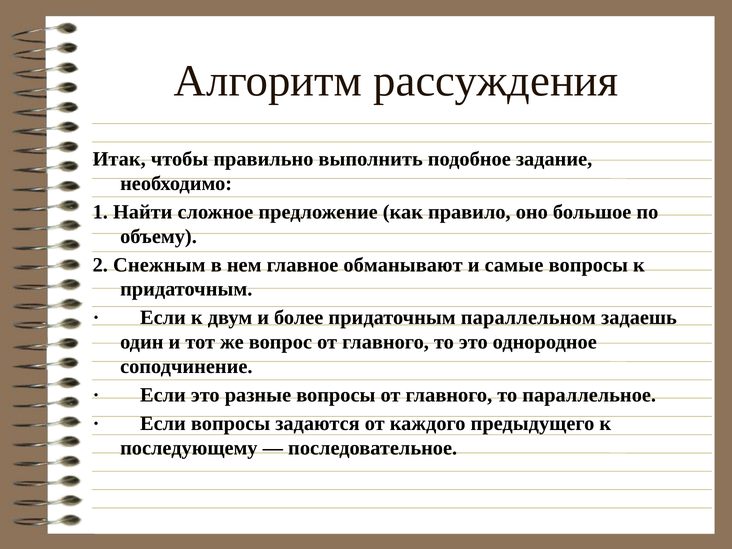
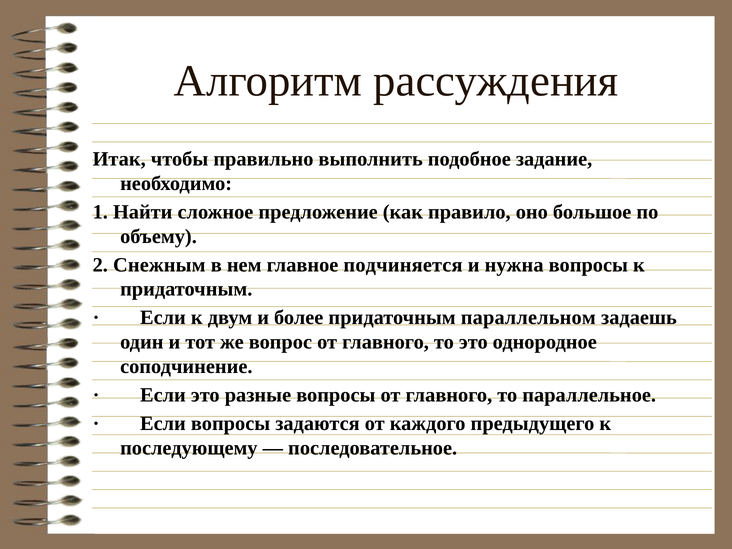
обманывают: обманывают -> подчиняется
самые: самые -> нужна
